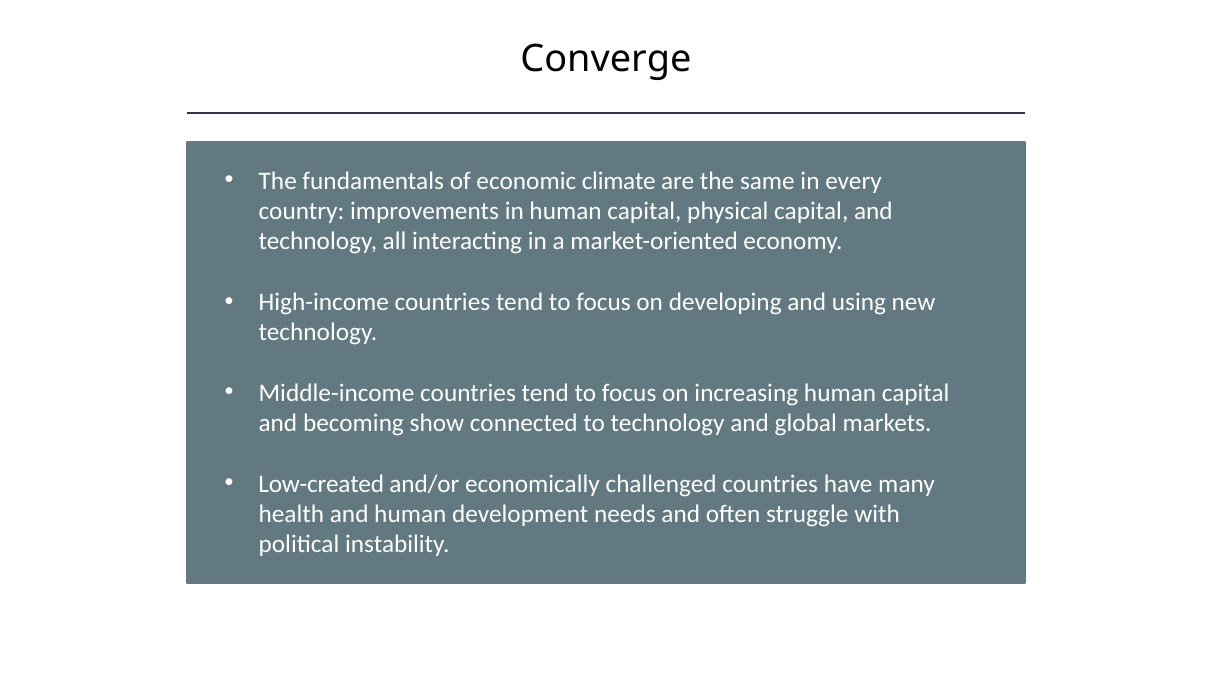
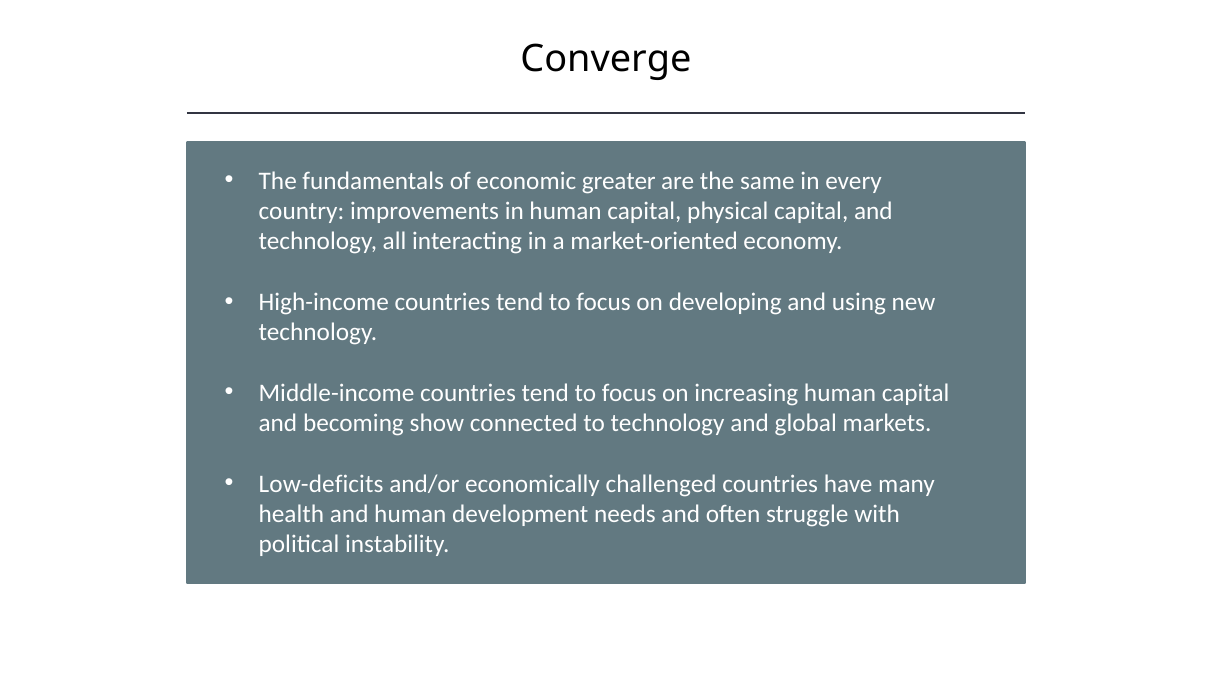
climate: climate -> greater
Low-created: Low-created -> Low-deficits
